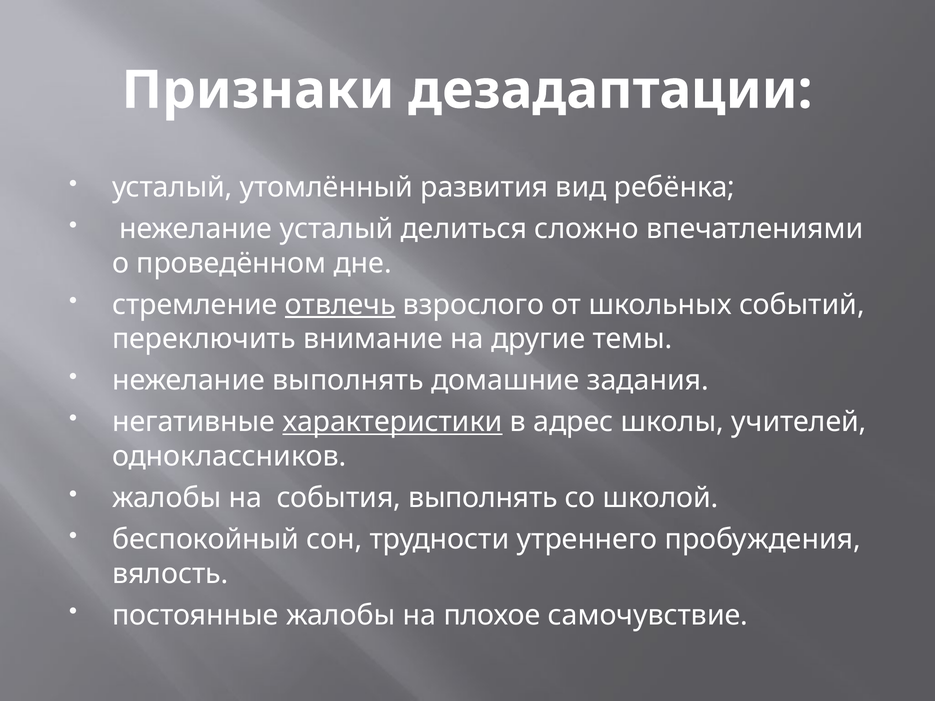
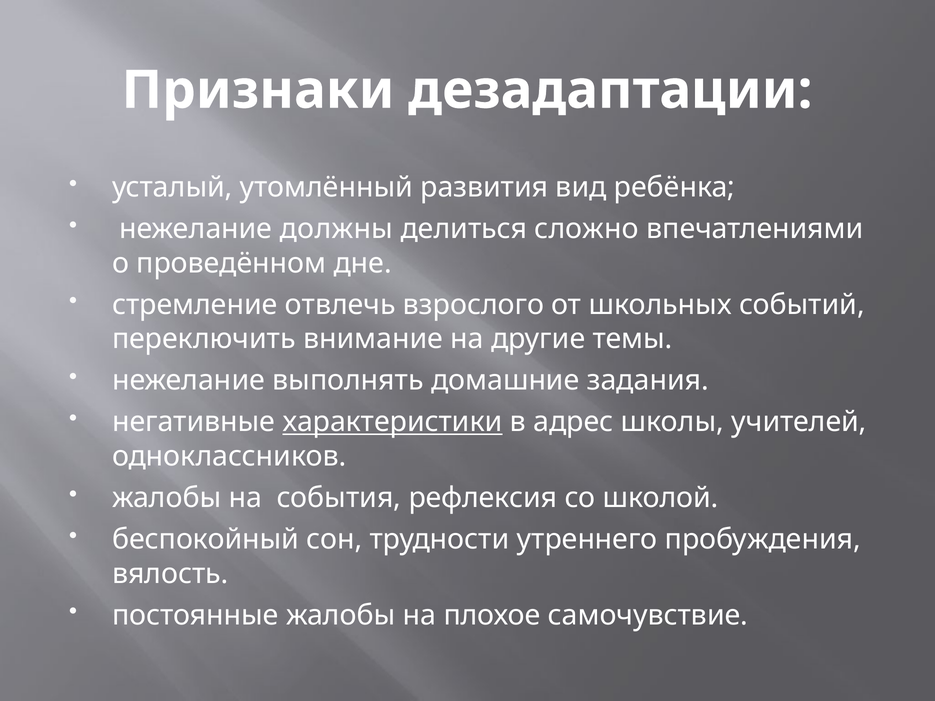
нежелание усталый: усталый -> должны
отвлечь underline: present -> none
события выполнять: выполнять -> рефлексия
